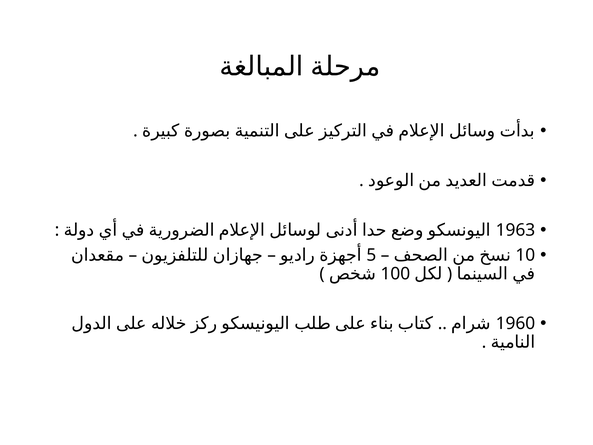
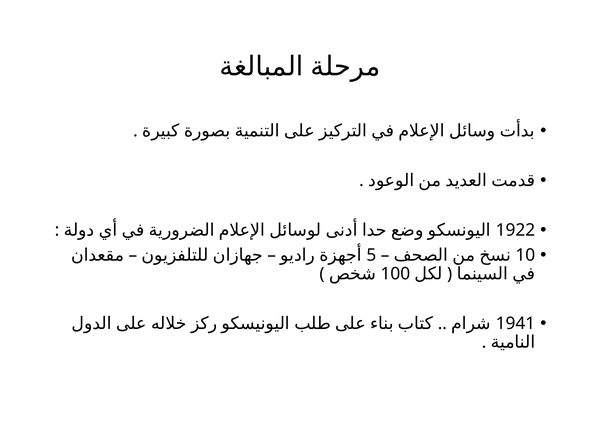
1963: 1963 -> 1922
1960: 1960 -> 1941
